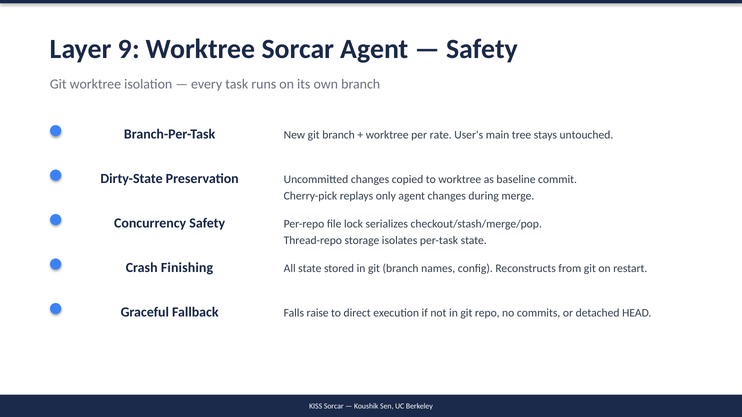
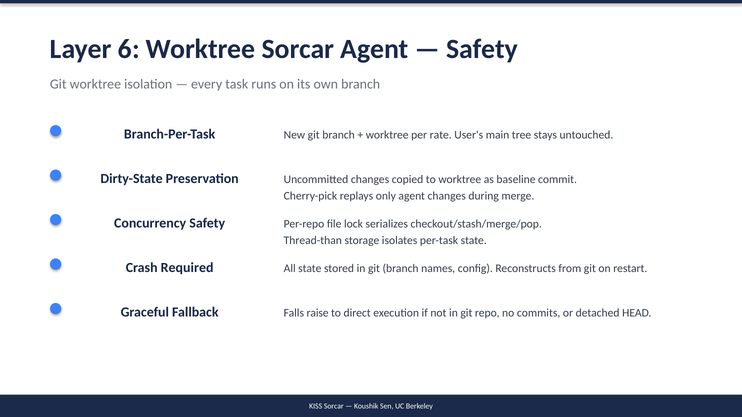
9: 9 -> 6
Thread-repo: Thread-repo -> Thread-than
Finishing: Finishing -> Required
